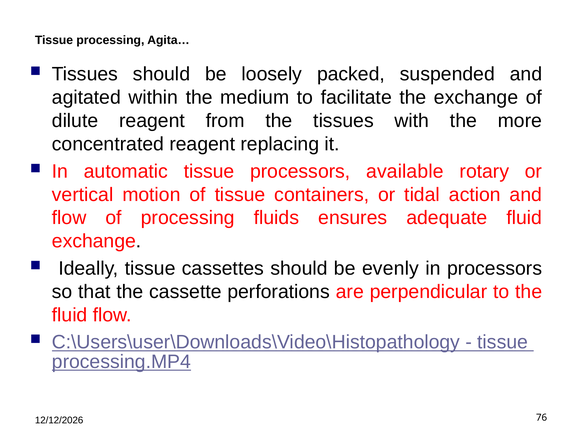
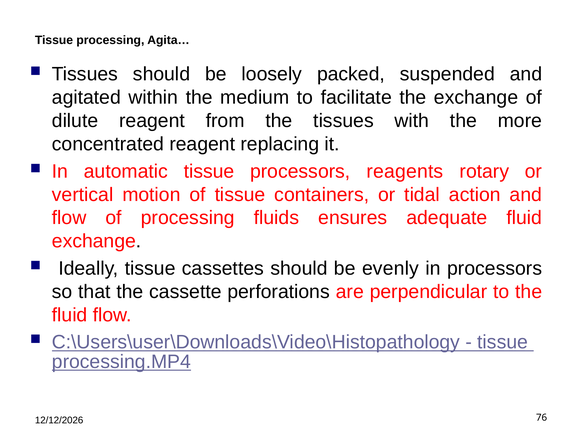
available: available -> reagents
